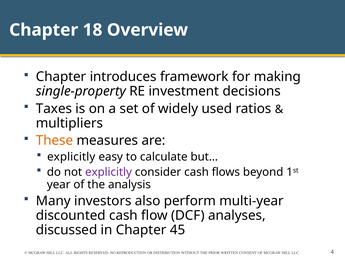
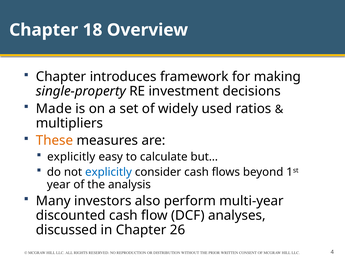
Taxes: Taxes -> Made
explicitly at (109, 172) colour: purple -> blue
45: 45 -> 26
